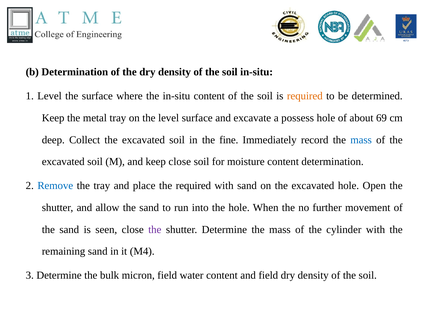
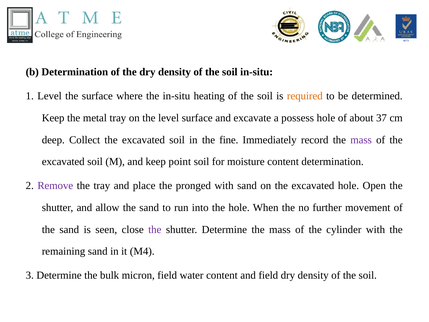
in-situ content: content -> heating
69: 69 -> 37
mass at (361, 140) colour: blue -> purple
keep close: close -> point
Remove colour: blue -> purple
the required: required -> pronged
